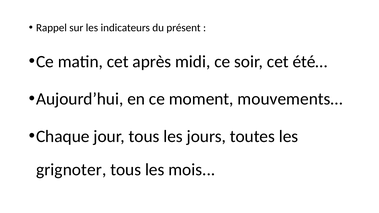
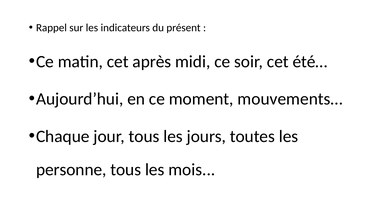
grignoter: grignoter -> personne
